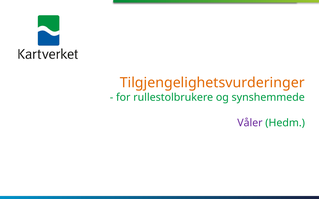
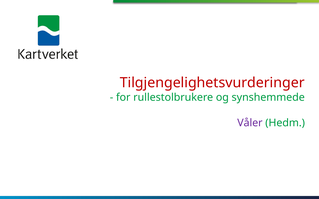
Tilgjengelighetsvurderinger colour: orange -> red
